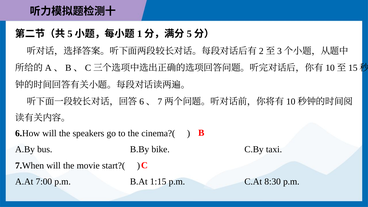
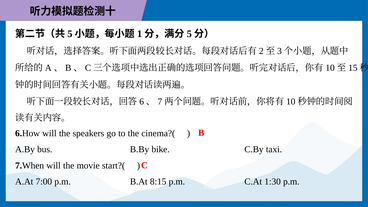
1:15: 1:15 -> 8:15
8:30: 8:30 -> 1:30
